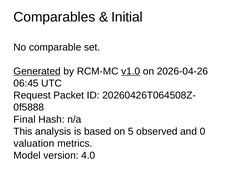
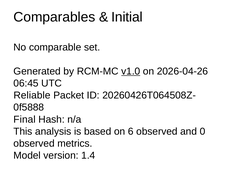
Generated underline: present -> none
Request: Request -> Reliable
5: 5 -> 6
valuation at (34, 143): valuation -> observed
4.0: 4.0 -> 1.4
